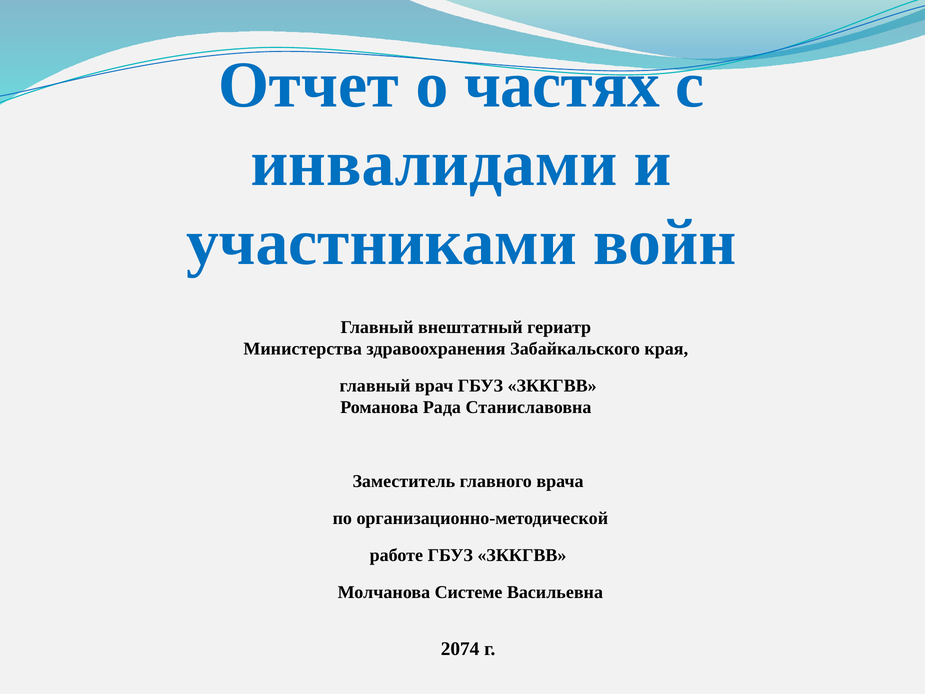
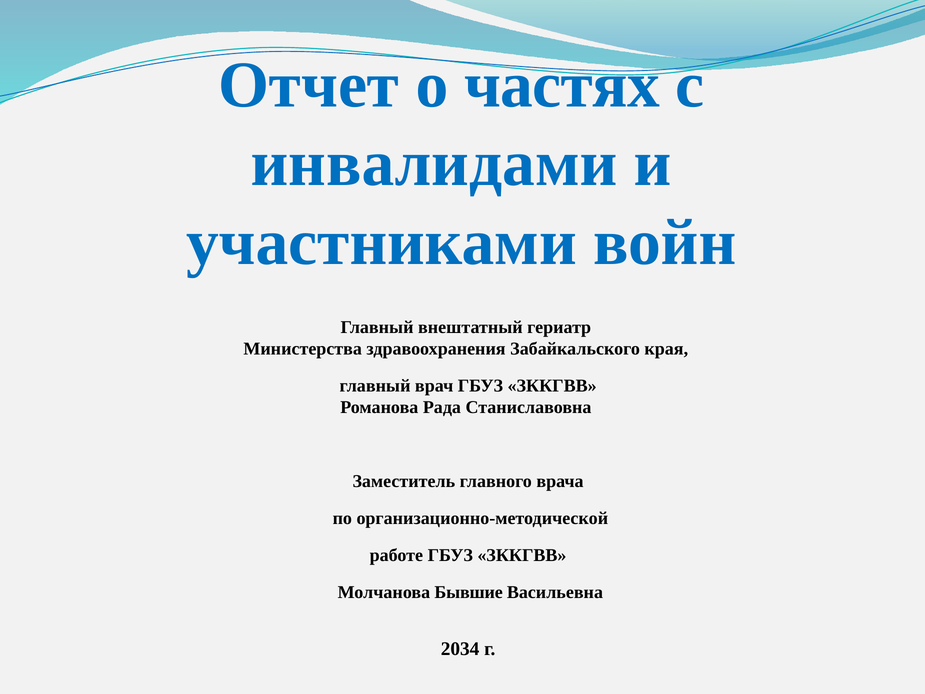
Системе: Системе -> Бывшие
2074: 2074 -> 2034
